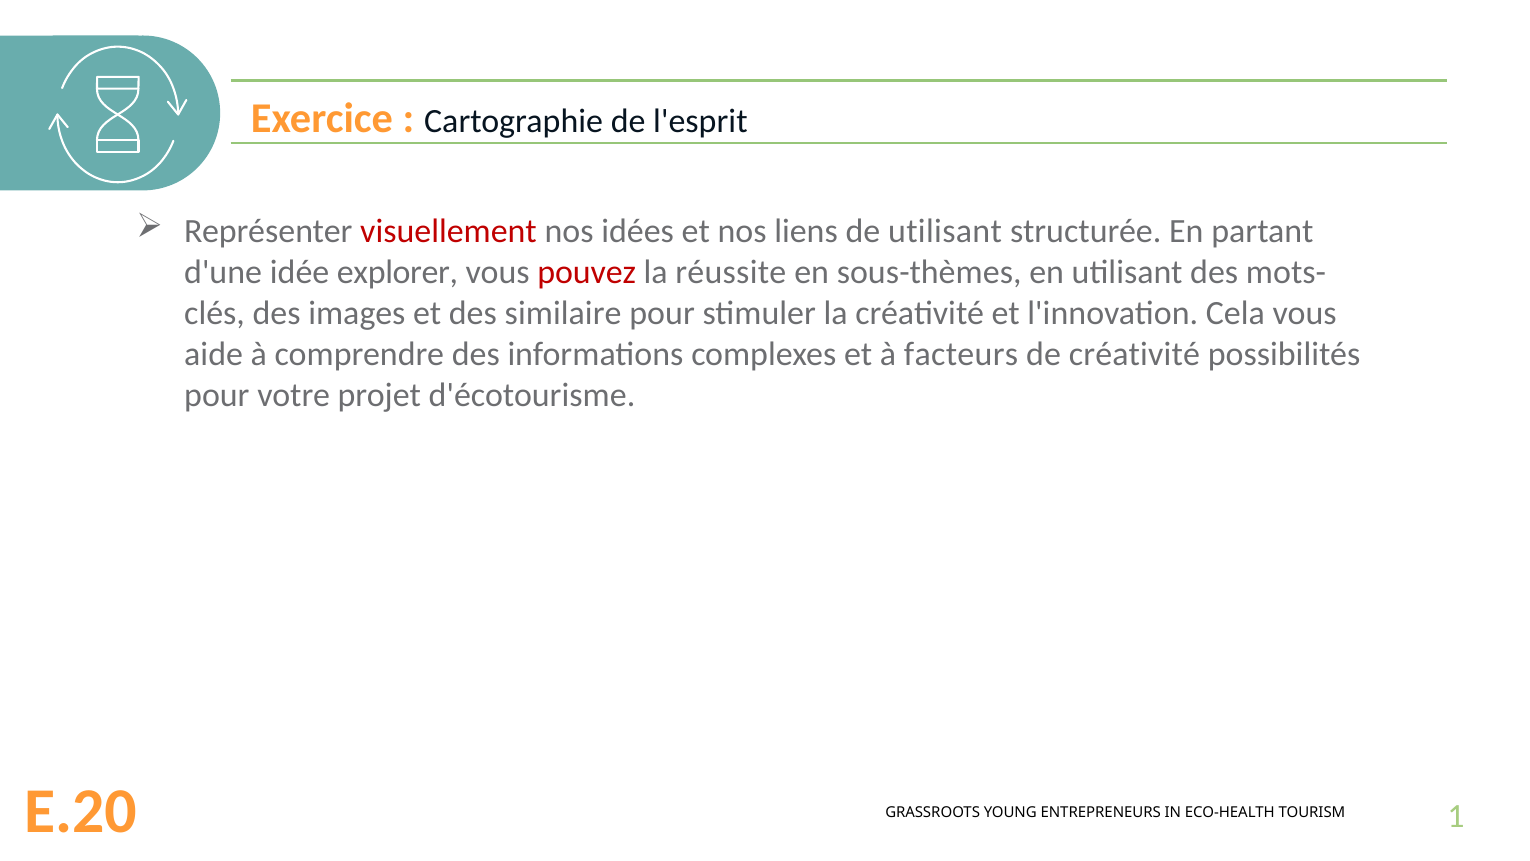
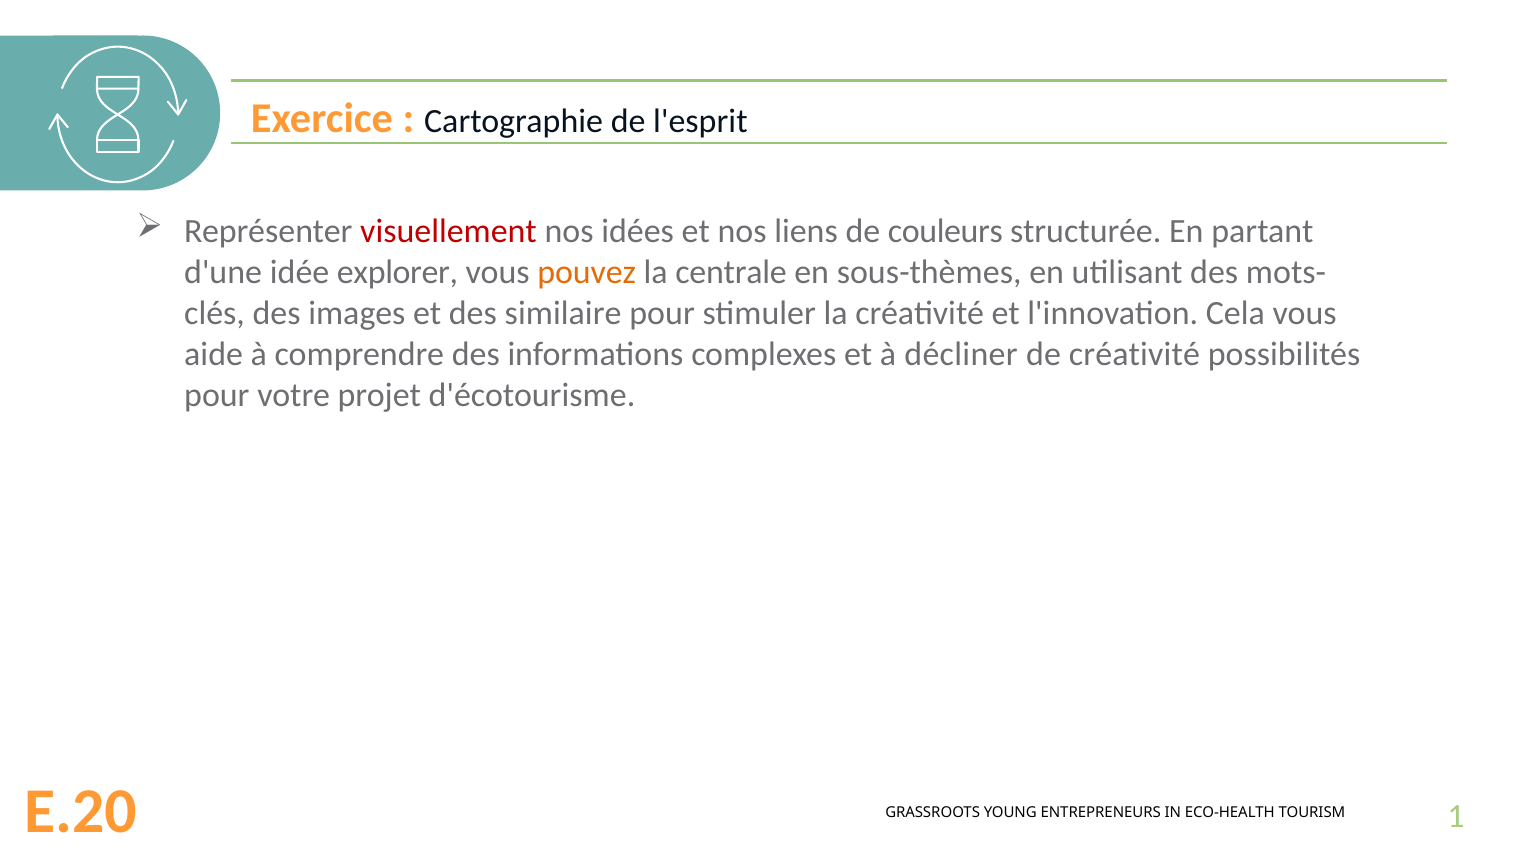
de utilisant: utilisant -> couleurs
pouvez colour: red -> orange
réussite: réussite -> centrale
facteurs: facteurs -> décliner
